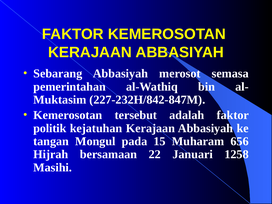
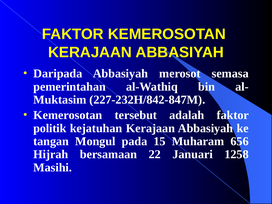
Sebarang: Sebarang -> Daripada
